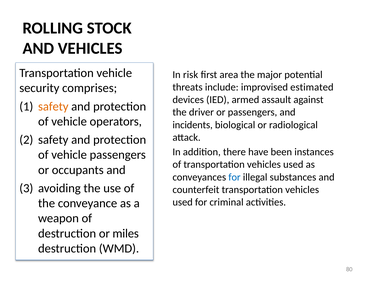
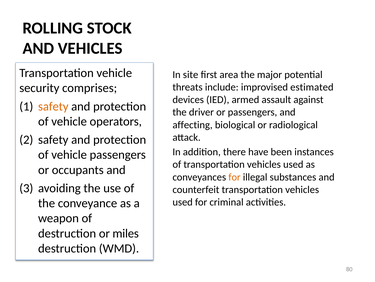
risk: risk -> site
incidents: incidents -> affecting
for at (235, 177) colour: blue -> orange
